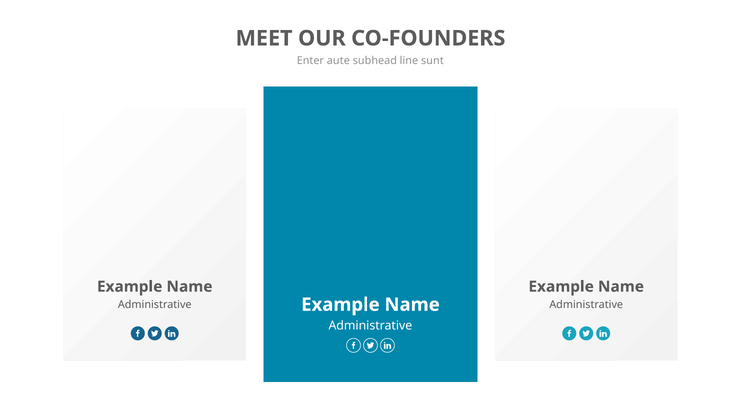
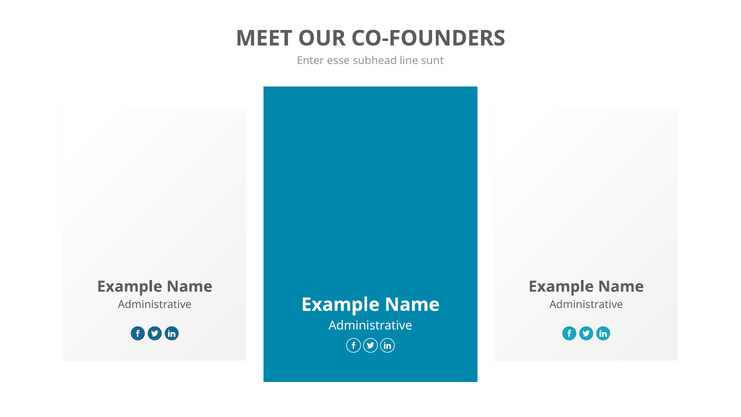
aute: aute -> esse
